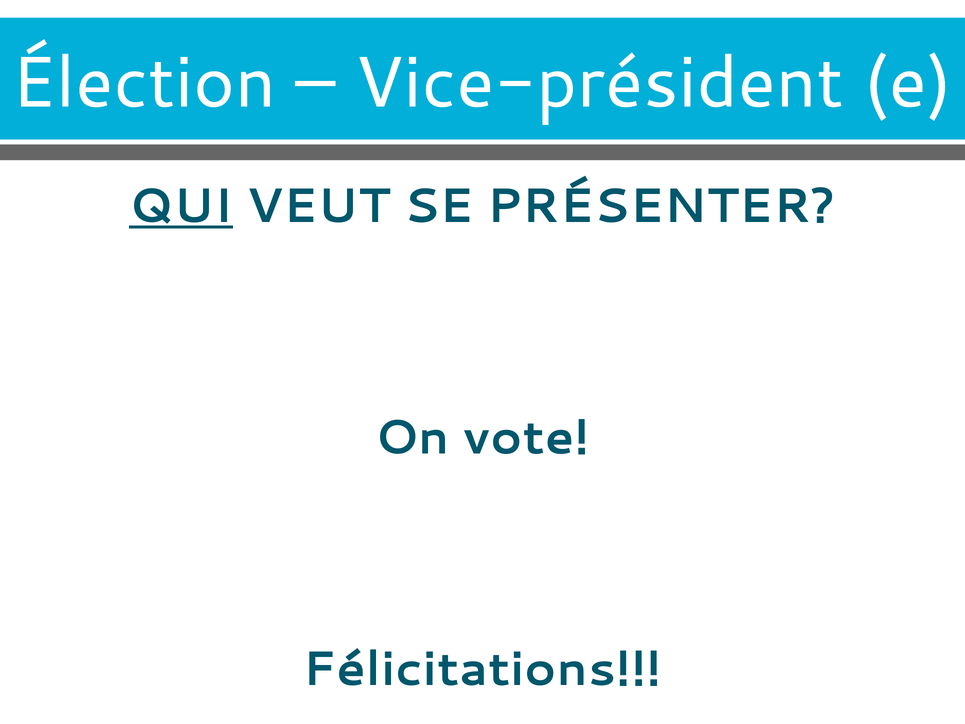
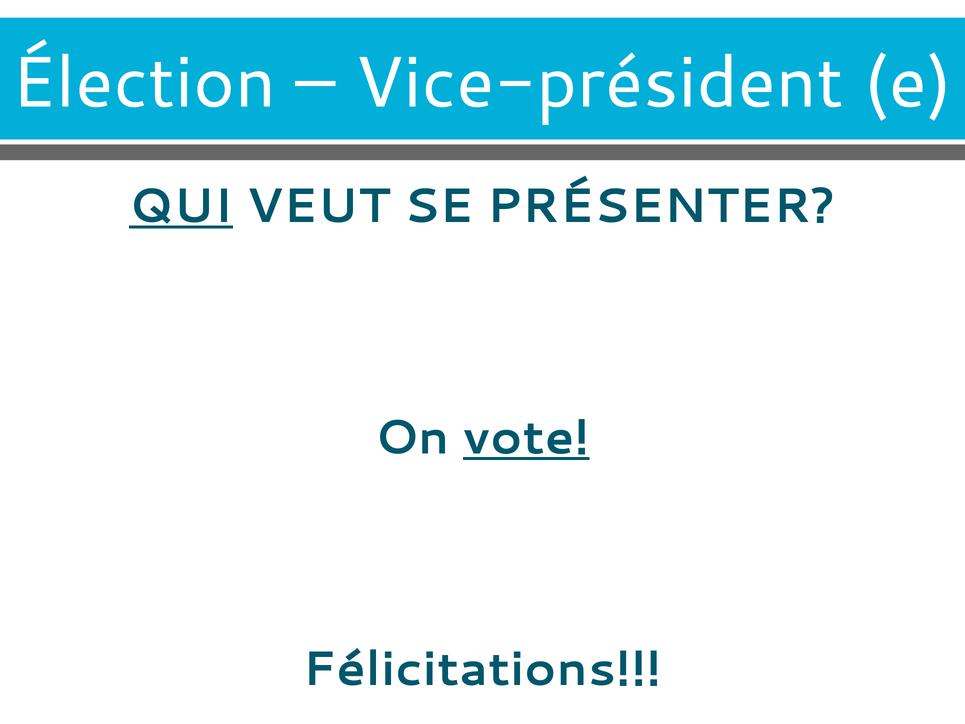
vote underline: none -> present
